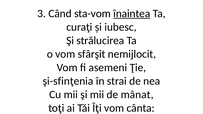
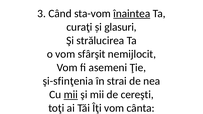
iubesc: iubesc -> glasuri
mii at (71, 95) underline: none -> present
mânat: mânat -> cereşti
